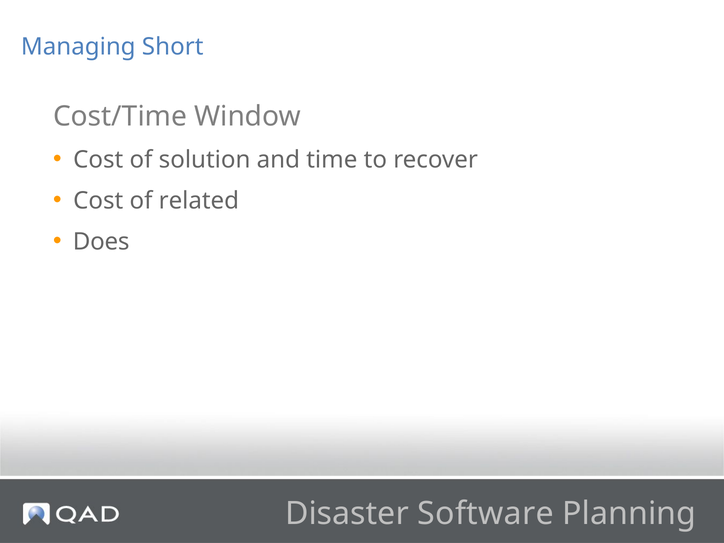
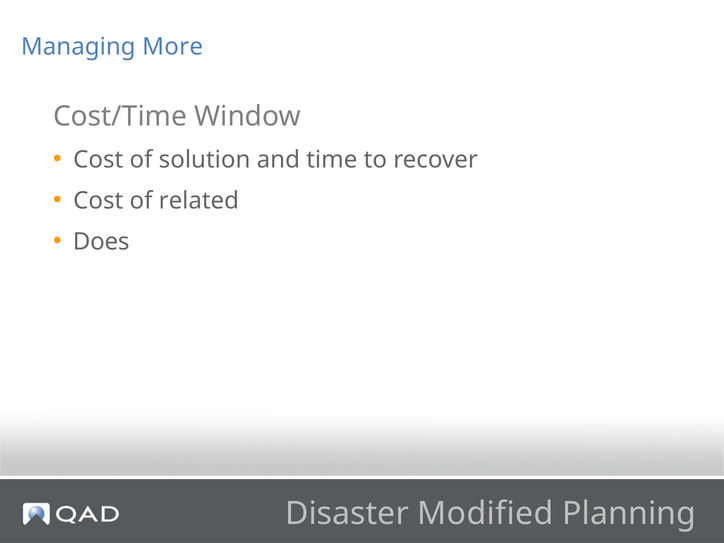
Short: Short -> More
Software: Software -> Modified
